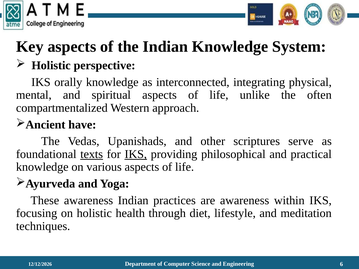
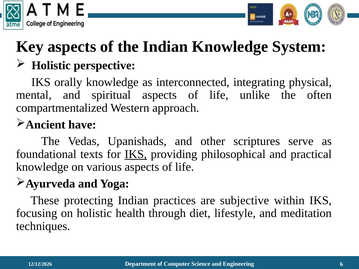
texts underline: present -> none
These awareness: awareness -> protecting
are awareness: awareness -> subjective
